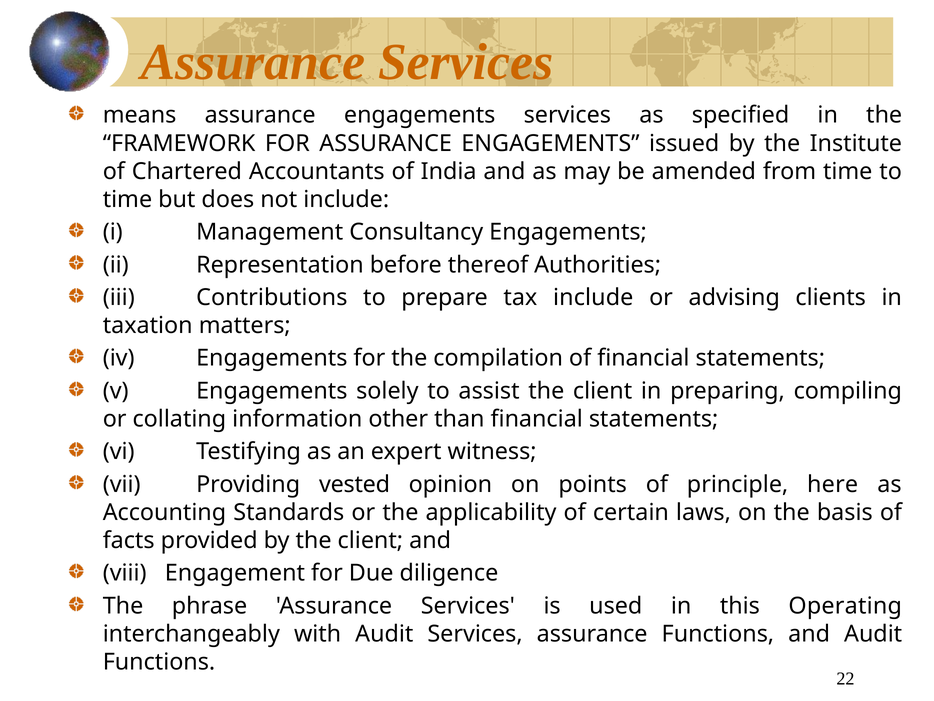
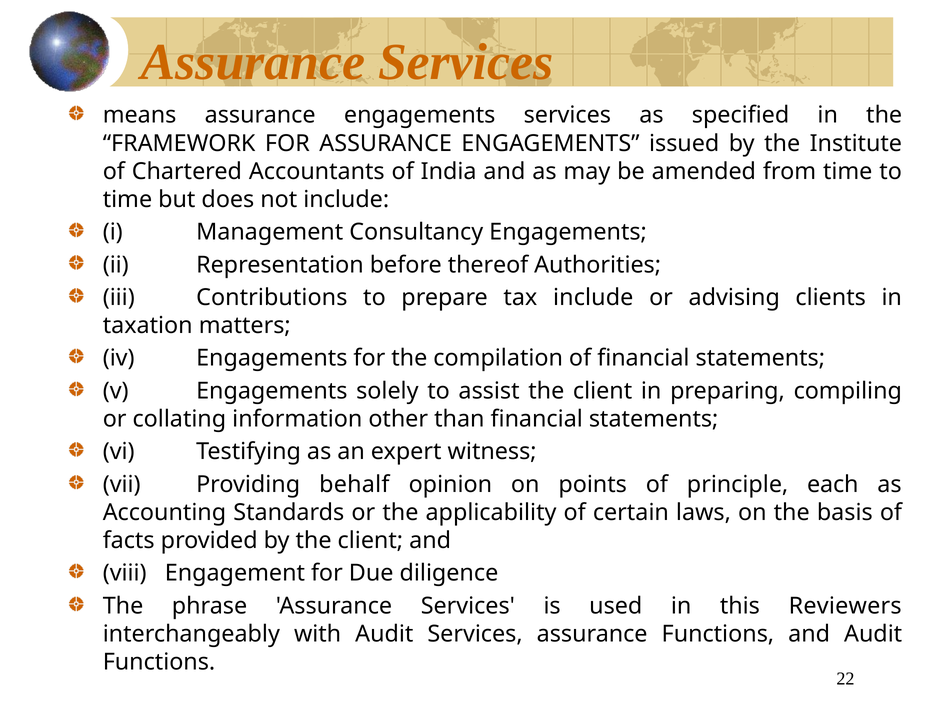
vested: vested -> behalf
here: here -> each
Operating: Operating -> Reviewers
